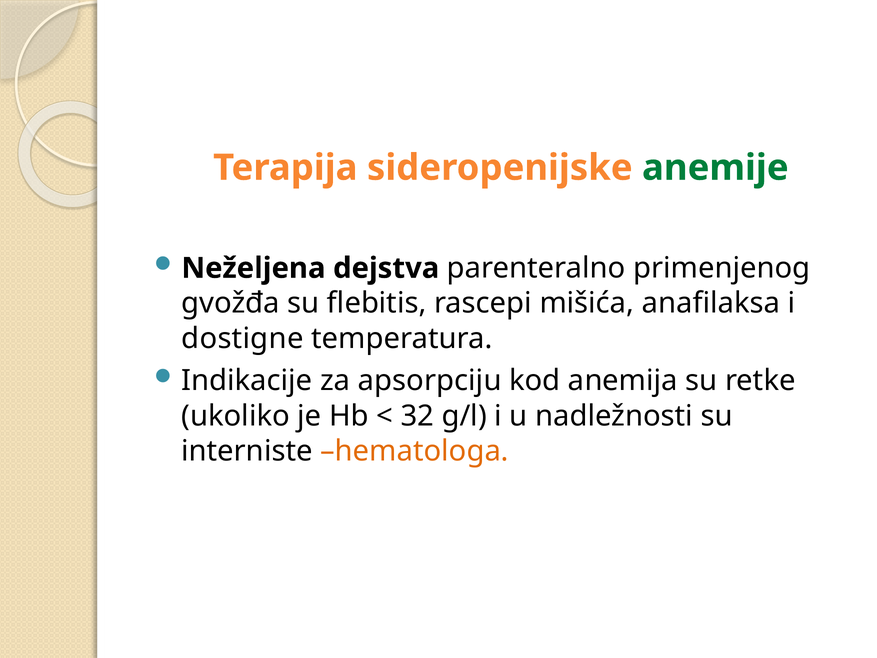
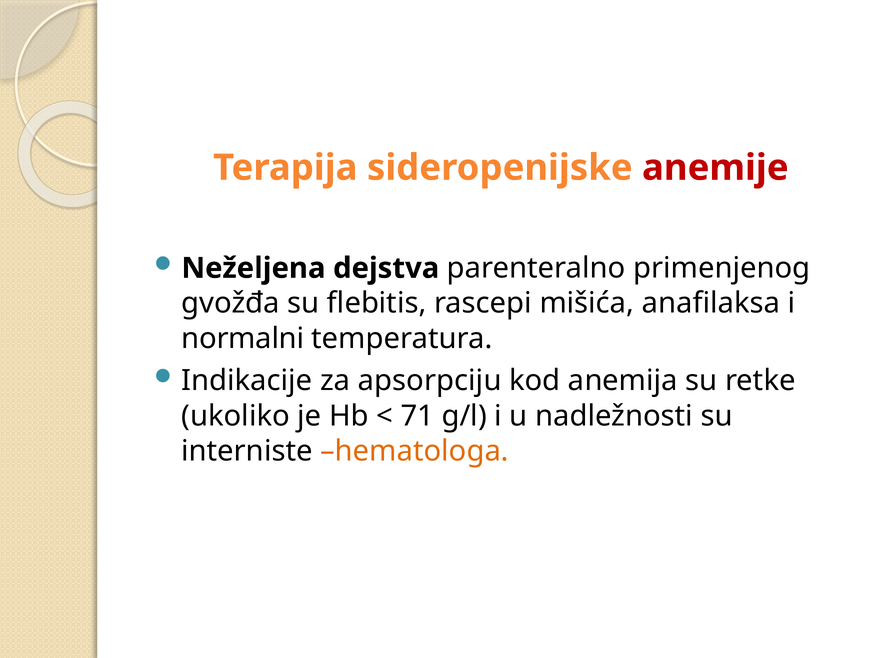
anemije colour: green -> red
dostigne: dostigne -> normalni
32: 32 -> 71
